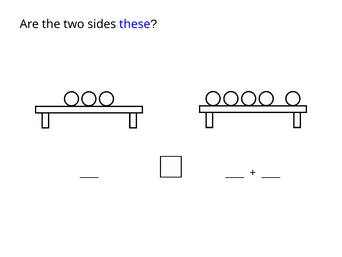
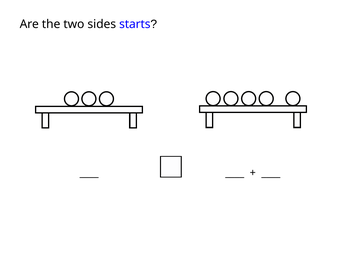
these: these -> starts
